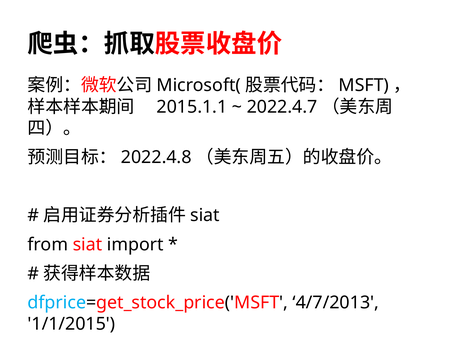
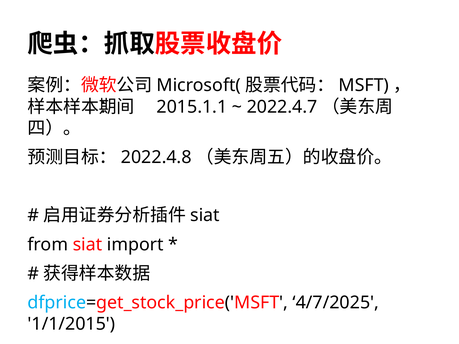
4/7/2013: 4/7/2013 -> 4/7/2025
